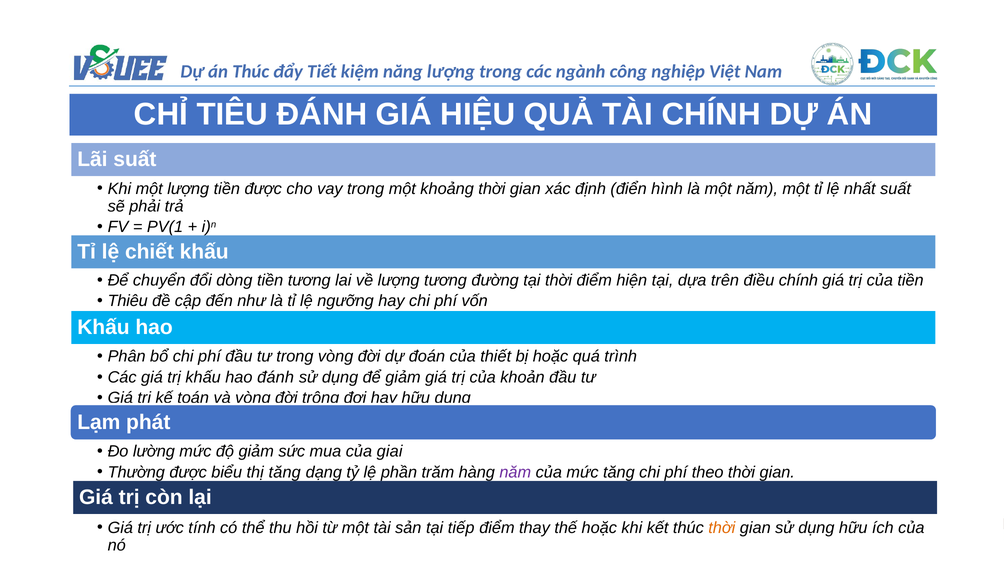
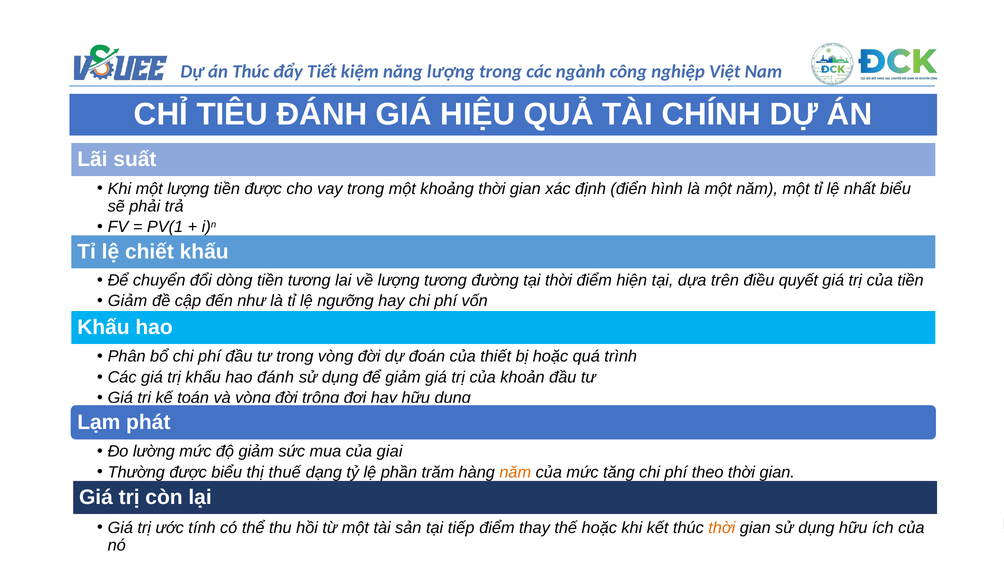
nhất suất: suất -> biểu
điều chính: chính -> quyết
Thiêu at (128, 301): Thiêu -> Giảm
thị tăng: tăng -> thuế
năm at (515, 472) colour: purple -> orange
